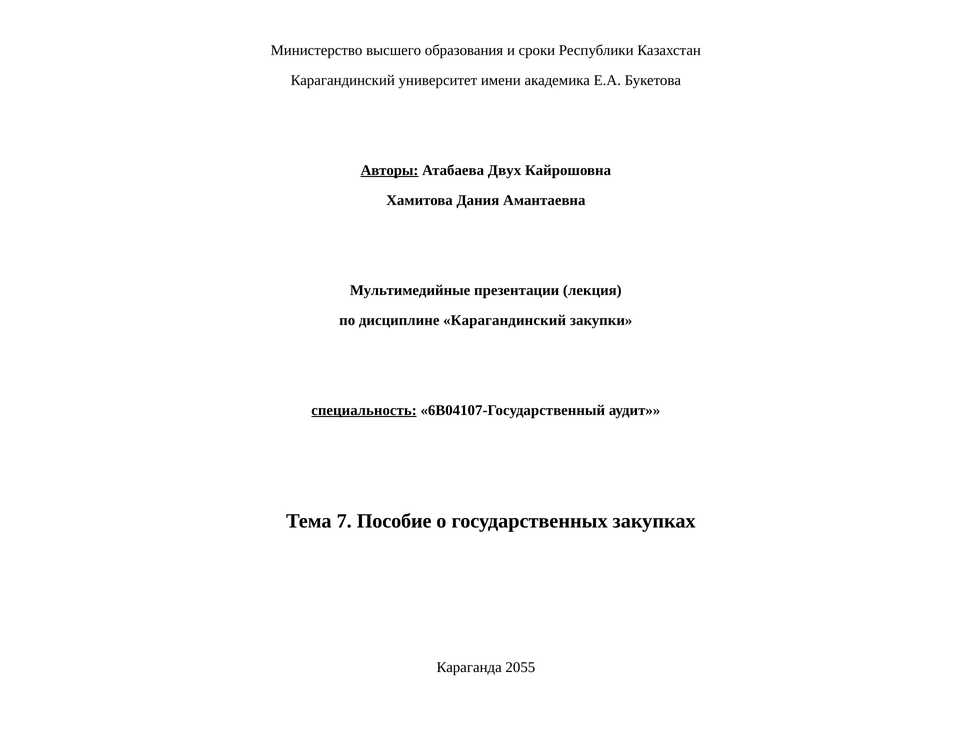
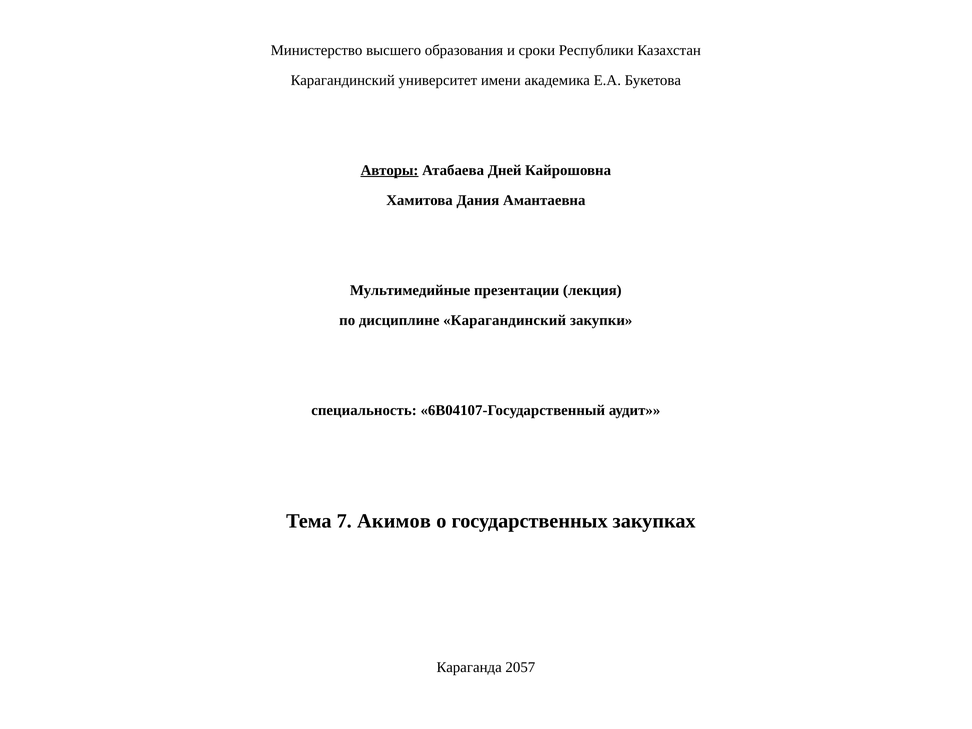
Двух: Двух -> Дней
специальность underline: present -> none
Пособие: Пособие -> Акимов
2055: 2055 -> 2057
